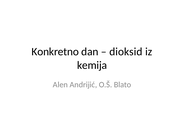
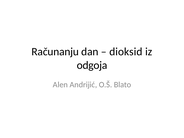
Konkretno: Konkretno -> Računanju
kemija: kemija -> odgoja
